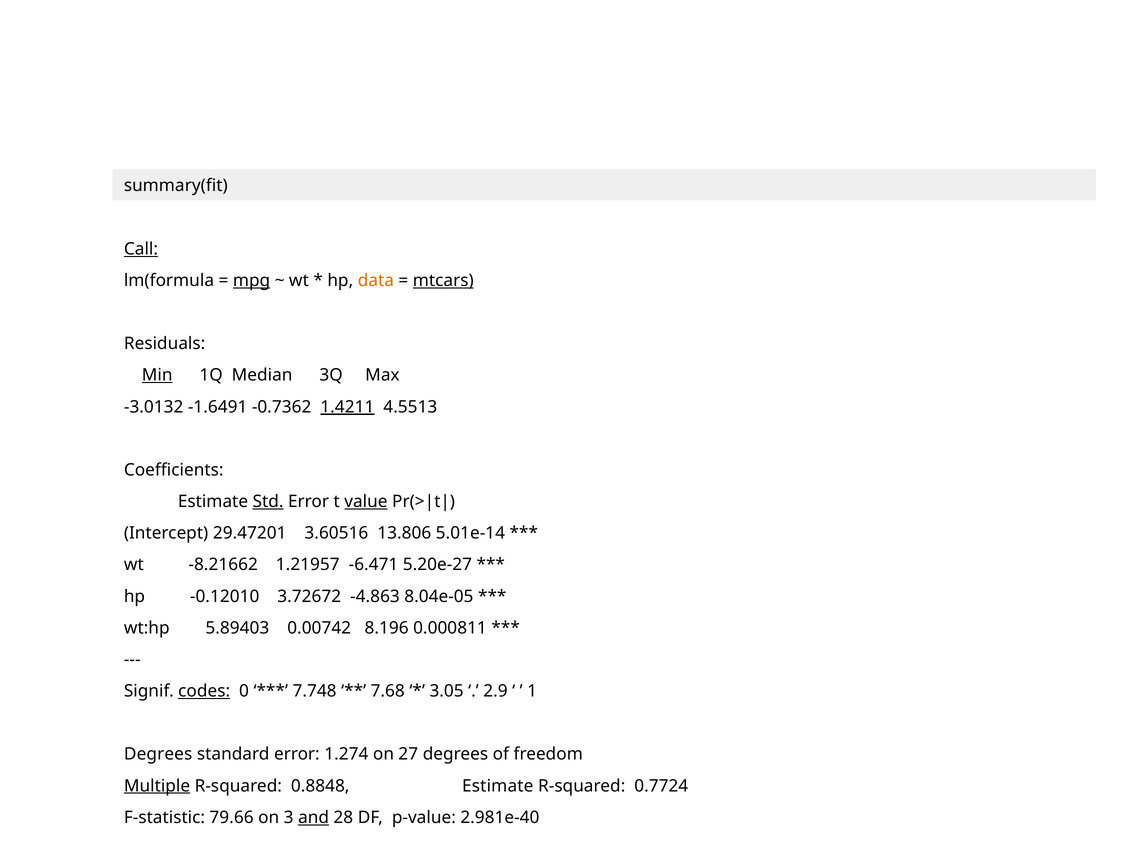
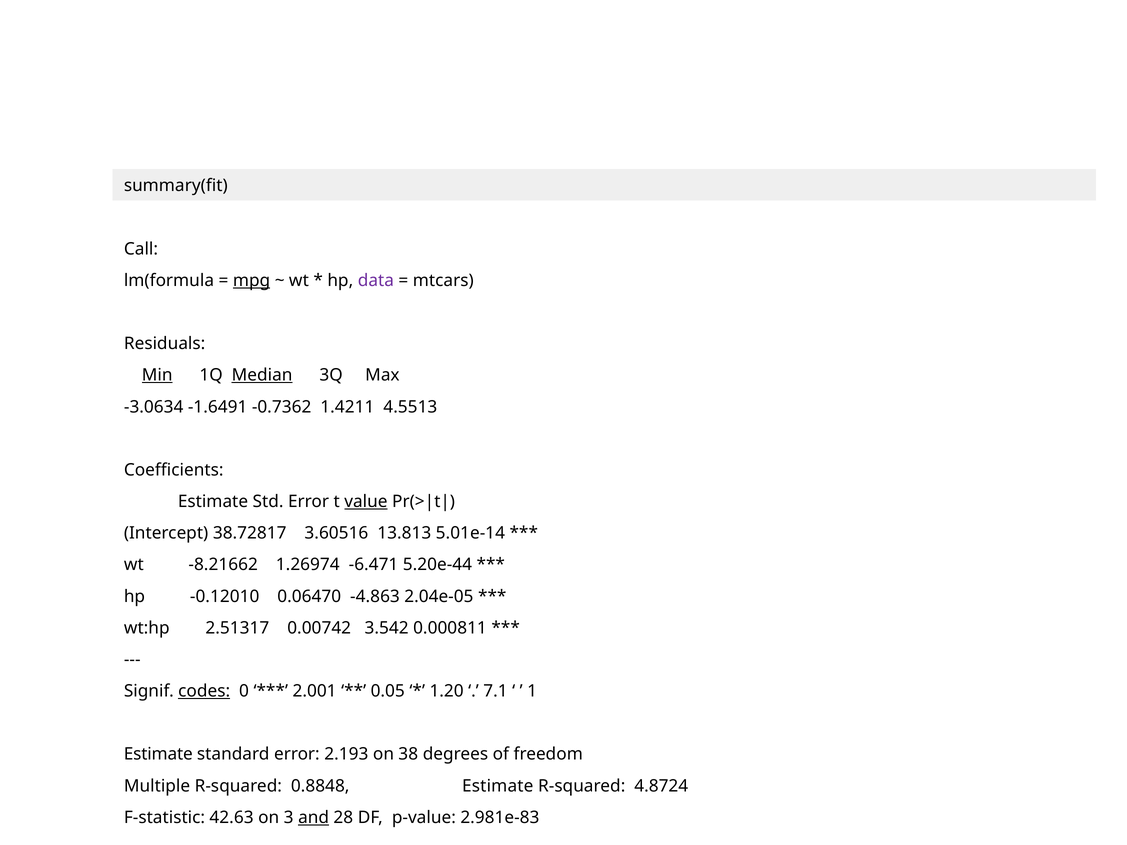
Call underline: present -> none
data colour: orange -> purple
mtcars underline: present -> none
Median underline: none -> present
-3.0132: -3.0132 -> -3.0634
1.4211 underline: present -> none
Std underline: present -> none
29.47201: 29.47201 -> 38.72817
13.806: 13.806 -> 13.813
1.21957: 1.21957 -> 1.26974
5.20e-27: 5.20e-27 -> 5.20e-44
3.72672: 3.72672 -> 0.06470
8.04e-05: 8.04e-05 -> 2.04e-05
5.89403: 5.89403 -> 2.51317
8.196: 8.196 -> 3.542
7.748: 7.748 -> 2.001
7.68: 7.68 -> 0.05
3.05: 3.05 -> 1.20
2.9: 2.9 -> 7.1
Degrees at (158, 754): Degrees -> Estimate
1.274: 1.274 -> 2.193
27: 27 -> 38
Multiple underline: present -> none
0.7724: 0.7724 -> 4.8724
79.66: 79.66 -> 42.63
2.981e-40: 2.981e-40 -> 2.981e-83
